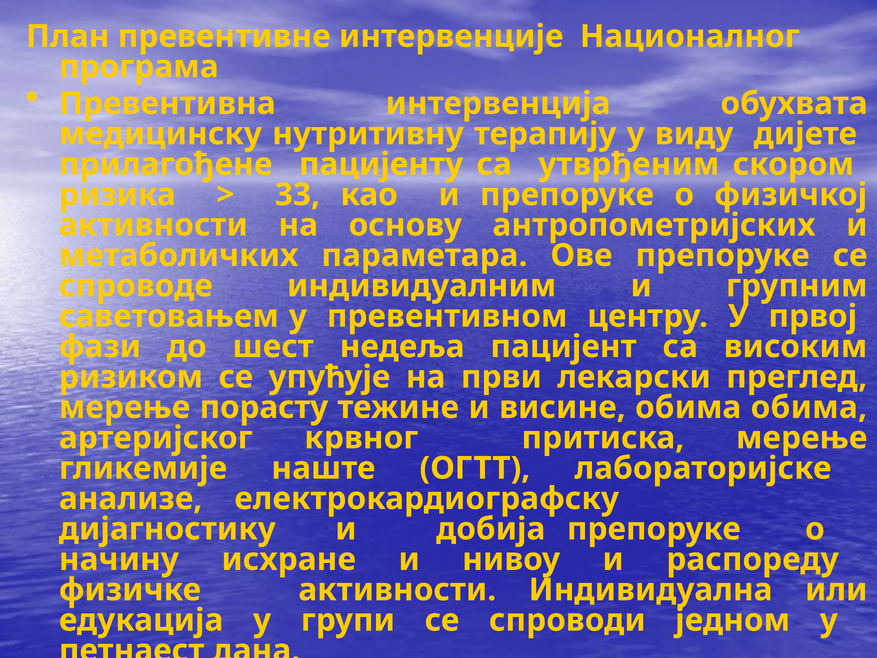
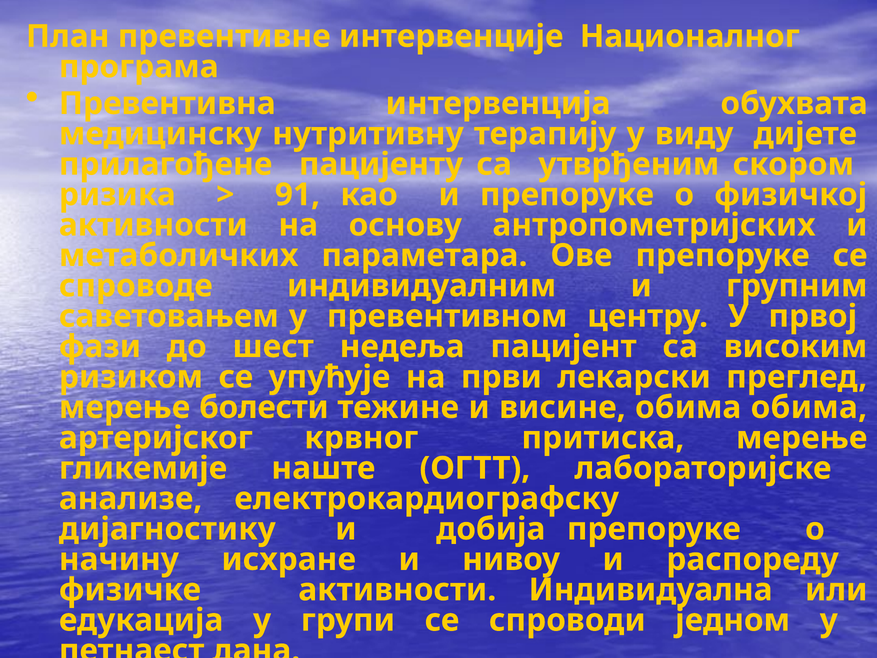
33: 33 -> 91
порасту: порасту -> болести
